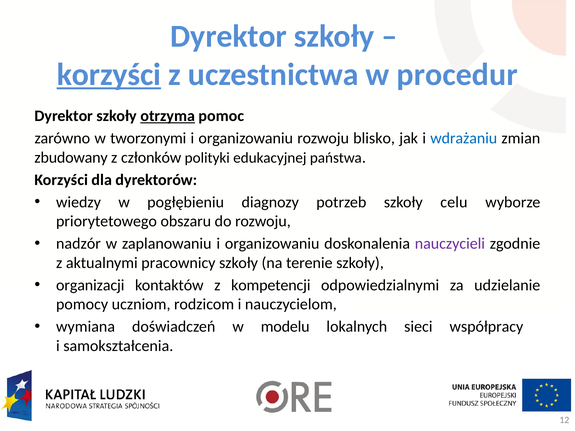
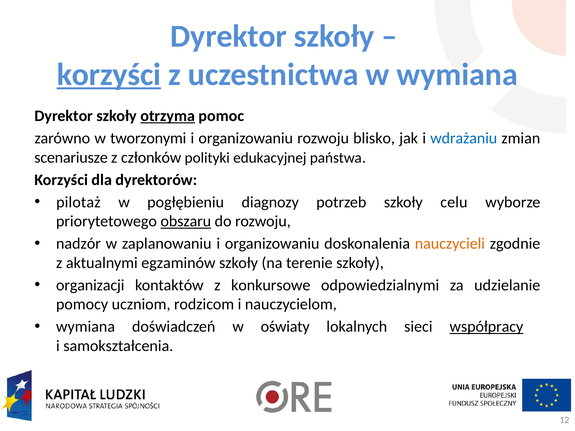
w procedur: procedur -> wymiana
zbudowany: zbudowany -> scenariusze
wiedzy: wiedzy -> pilotaż
obszaru underline: none -> present
nauczycieli colour: purple -> orange
pracownicy: pracownicy -> egzaminów
kompetencji: kompetencji -> konkursowe
modelu: modelu -> oświaty
współpracy underline: none -> present
